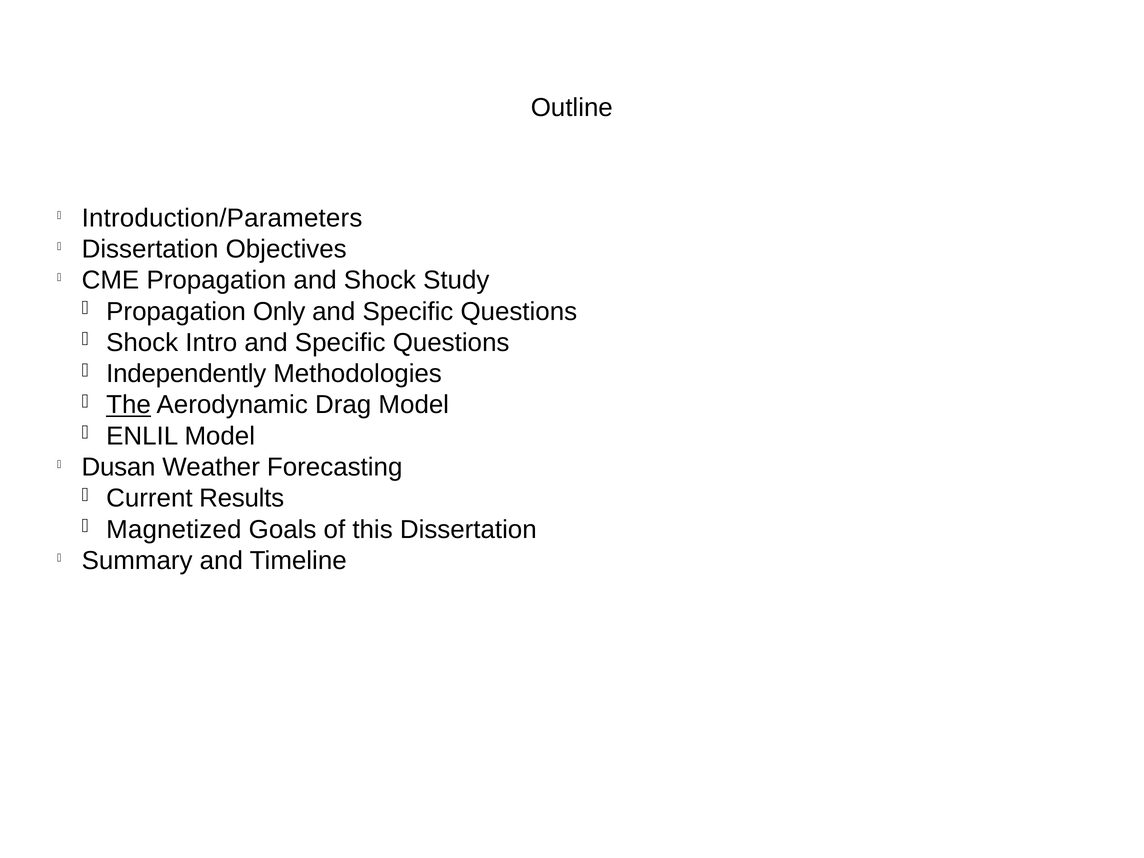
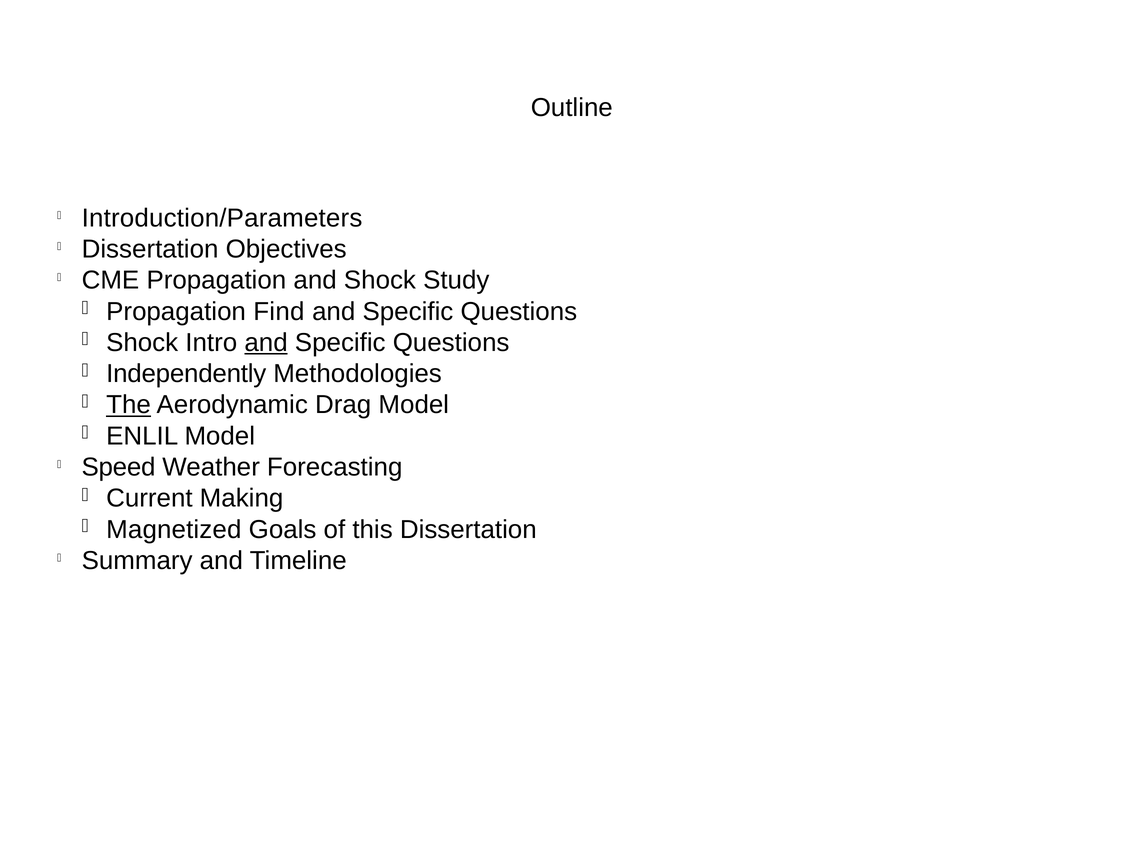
Only: Only -> Find
and at (266, 343) underline: none -> present
Dusan: Dusan -> Speed
Results: Results -> Making
